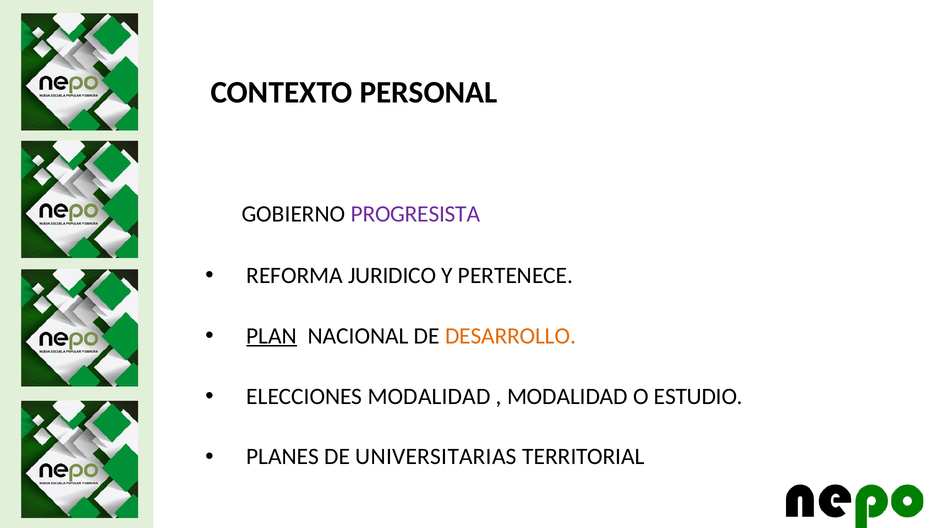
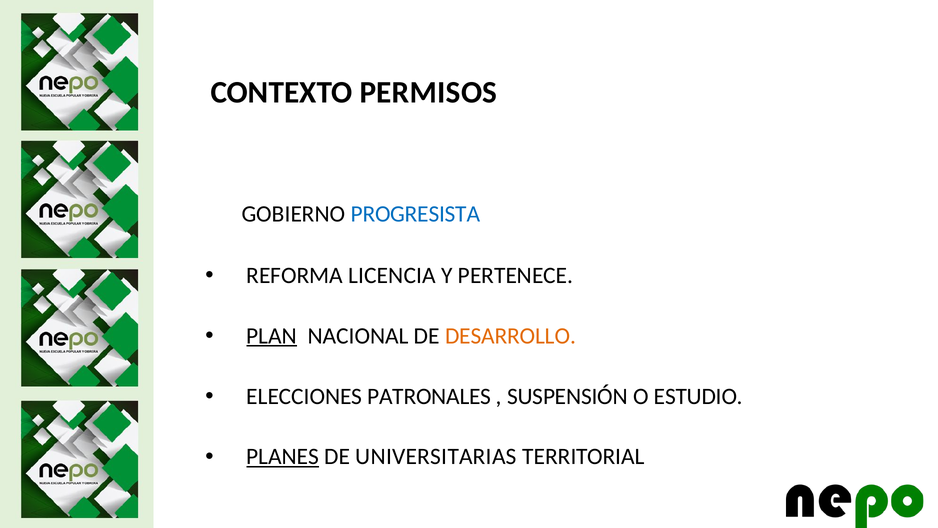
PERSONAL: PERSONAL -> PERMISOS
PROGRESISTA colour: purple -> blue
JURIDICO: JURIDICO -> LICENCIA
ELECCIONES MODALIDAD: MODALIDAD -> PATRONALES
MODALIDAD at (567, 396): MODALIDAD -> SUSPENSIÓN
PLANES underline: none -> present
